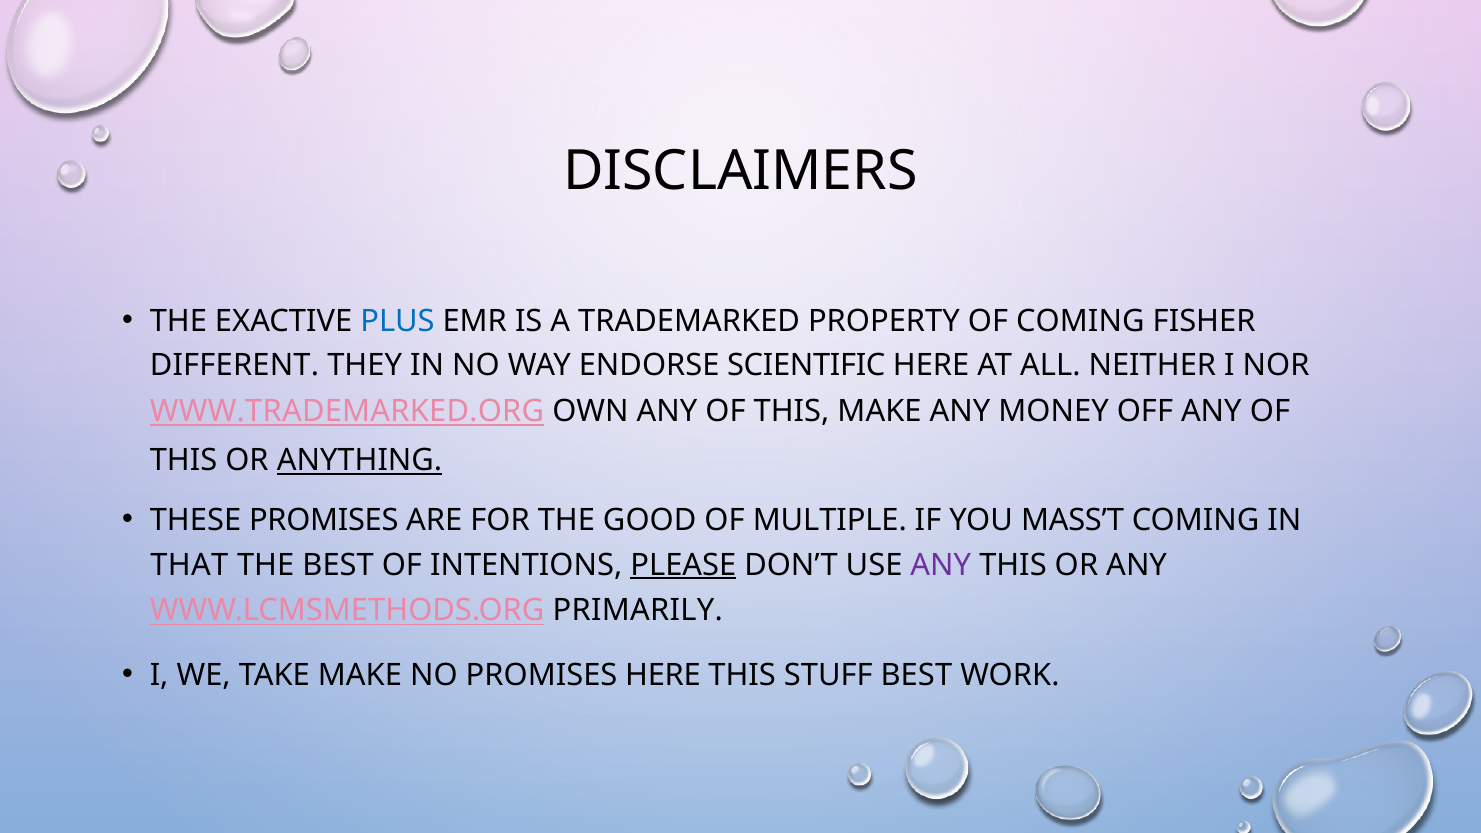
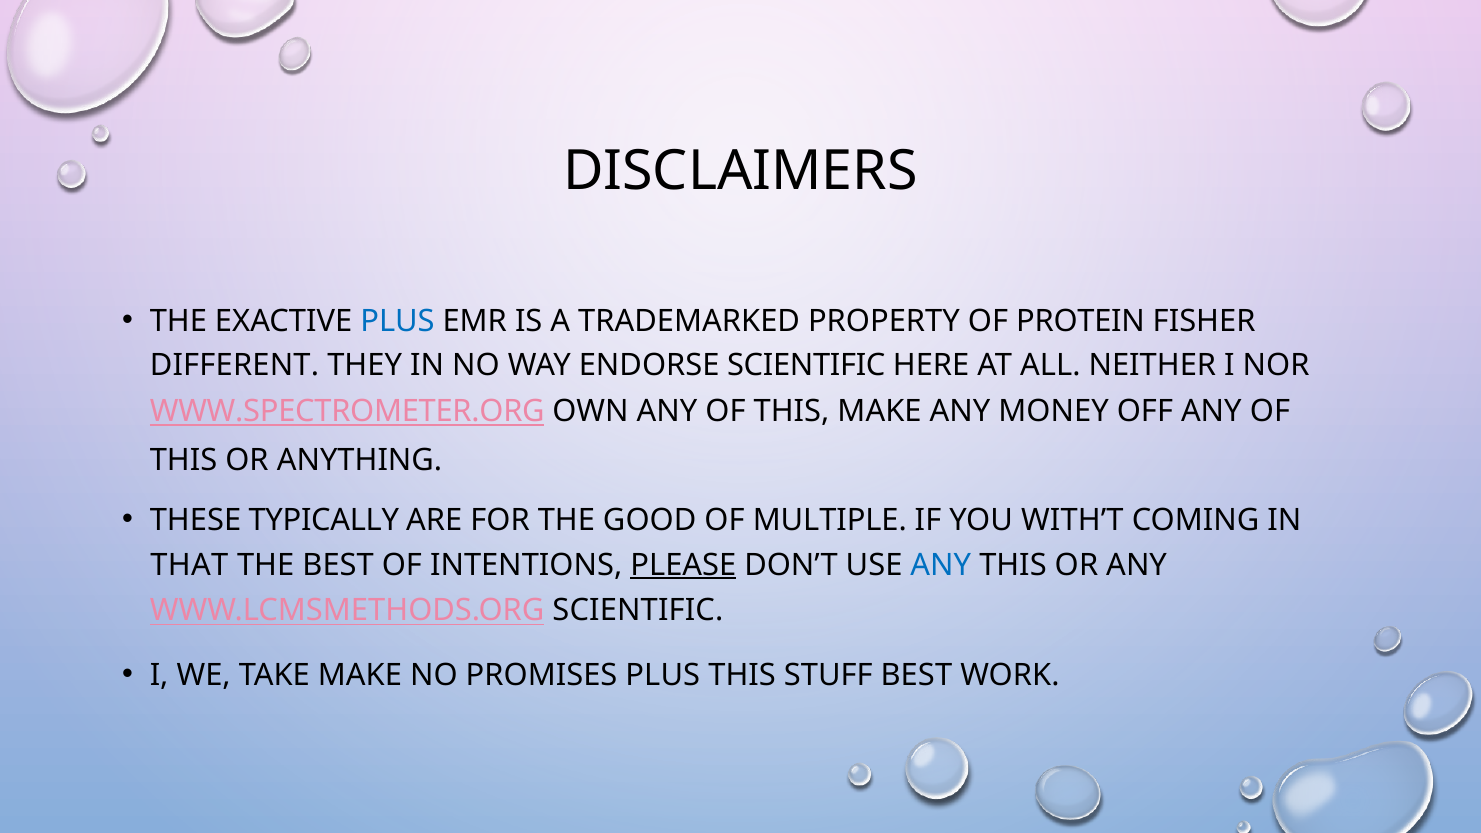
OF COMING: COMING -> PROTEIN
WWW.TRADEMARKED.ORG: WWW.TRADEMARKED.ORG -> WWW.SPECTROMETER.ORG
ANYTHING underline: present -> none
THESE PROMISES: PROMISES -> TYPICALLY
MASS’T: MASS’T -> WITH’T
ANY at (941, 565) colour: purple -> blue
WWW.LCMSMETHODS.ORG PRIMARILY: PRIMARILY -> SCIENTIFIC
PROMISES HERE: HERE -> PLUS
